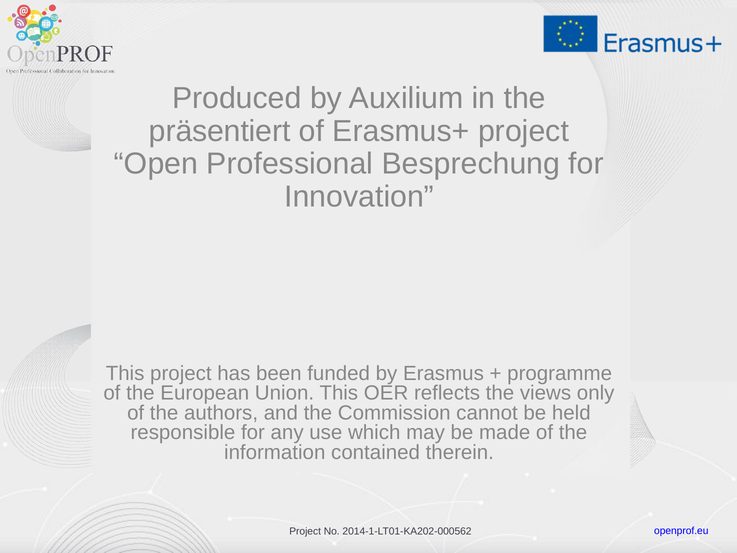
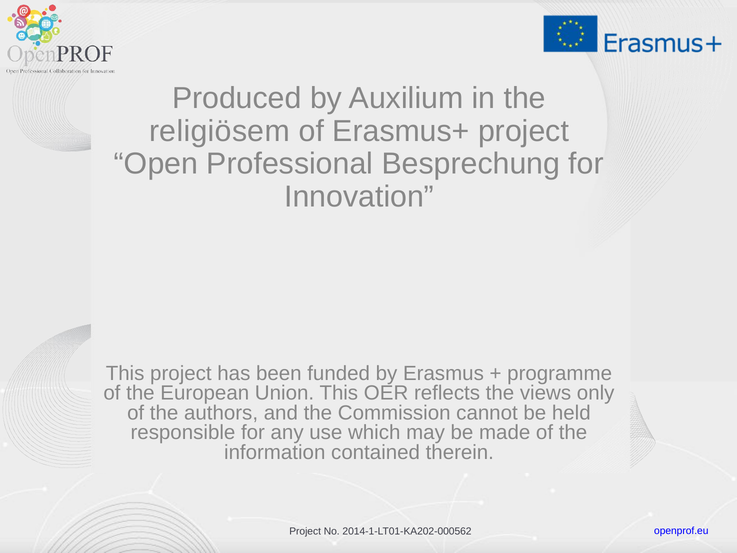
präsentiert: präsentiert -> religiösem
